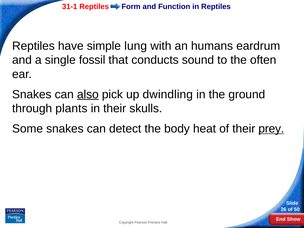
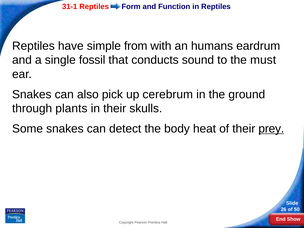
lung: lung -> from
often: often -> must
also underline: present -> none
dwindling: dwindling -> cerebrum
